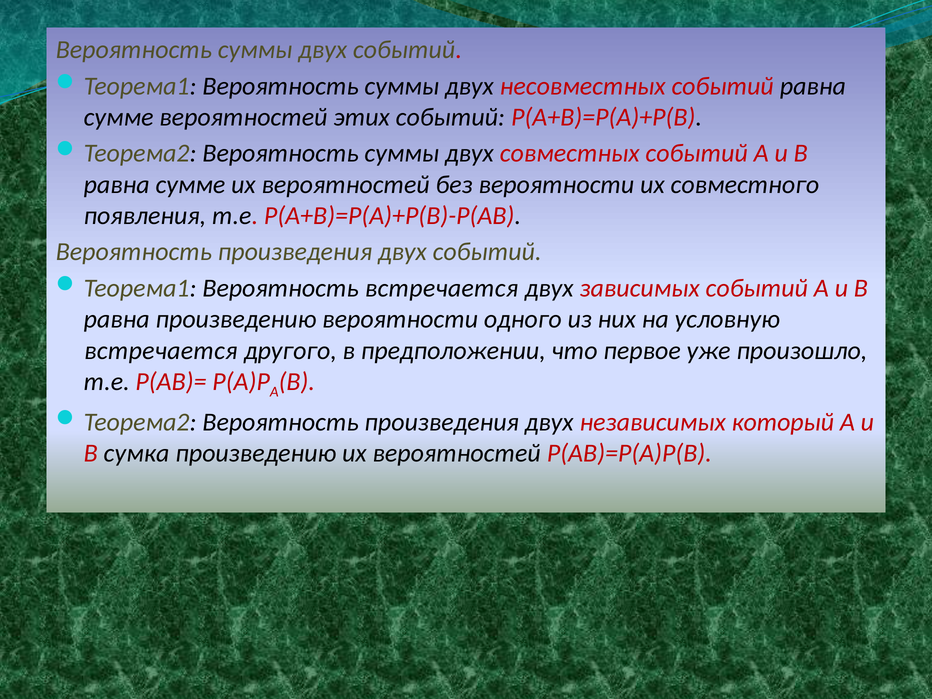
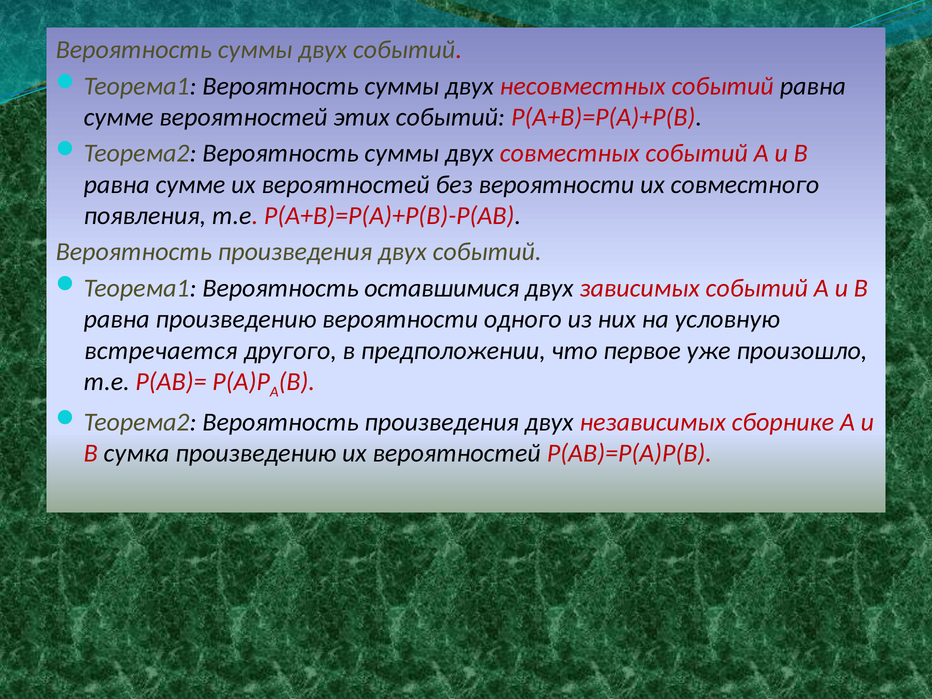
Вероятность встречается: встречается -> оставшимися
который: который -> сборнике
